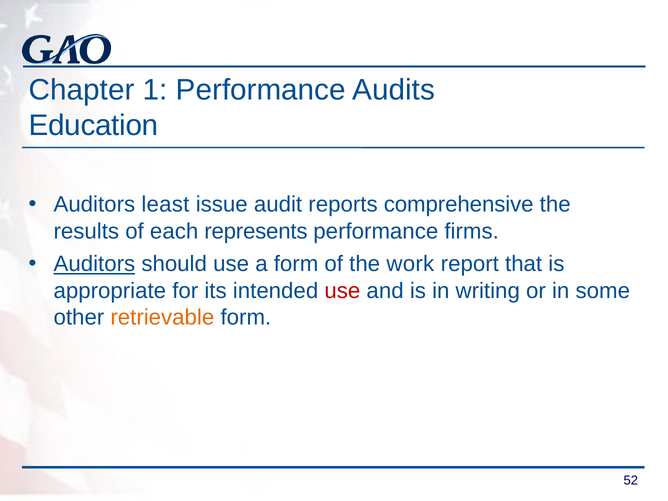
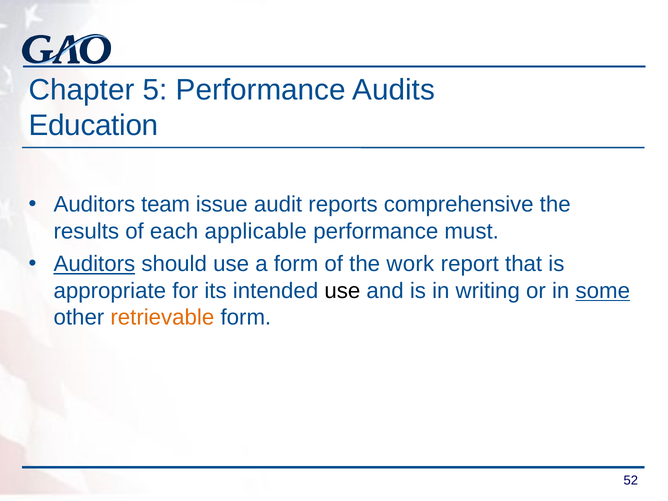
1: 1 -> 5
least: least -> team
represents: represents -> applicable
firms: firms -> must
use at (342, 291) colour: red -> black
some underline: none -> present
